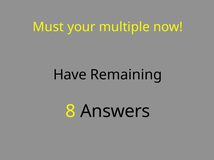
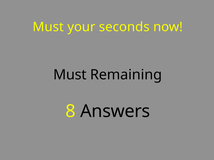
multiple: multiple -> seconds
Have at (70, 75): Have -> Must
